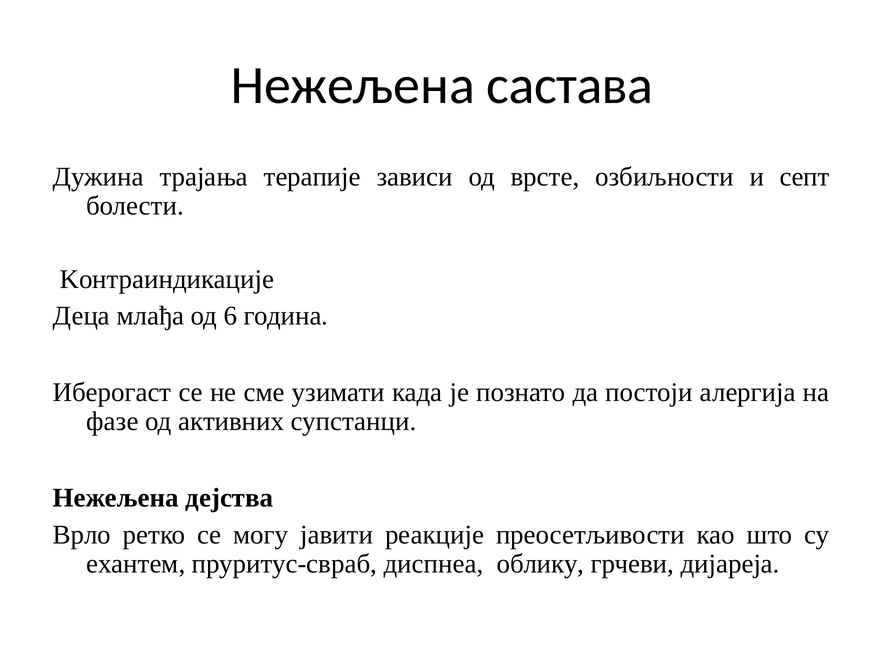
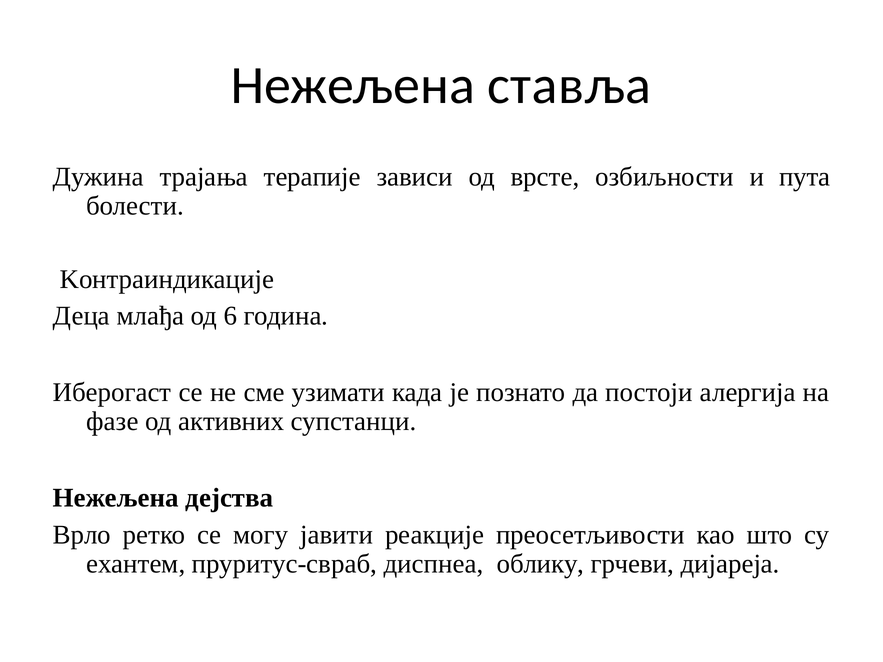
састава: састава -> ставља
септ: септ -> пута
